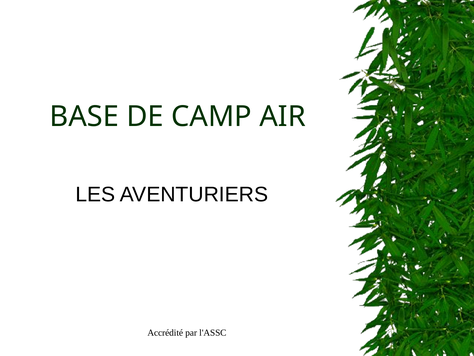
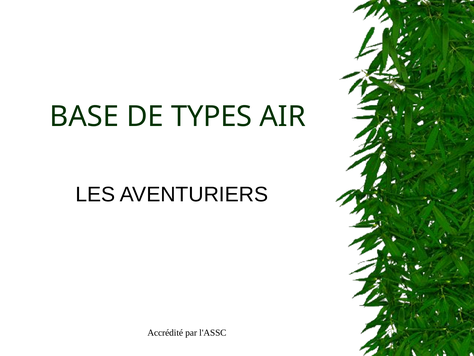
CAMP: CAMP -> TYPES
